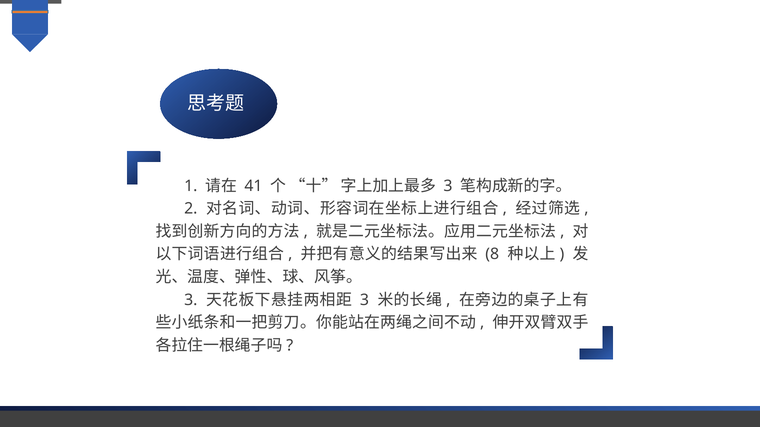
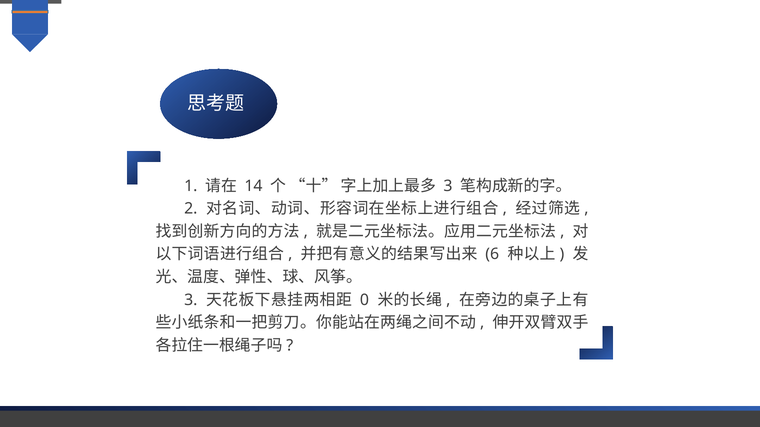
41: 41 -> 14
8: 8 -> 6
3 at (364, 300): 3 -> 0
